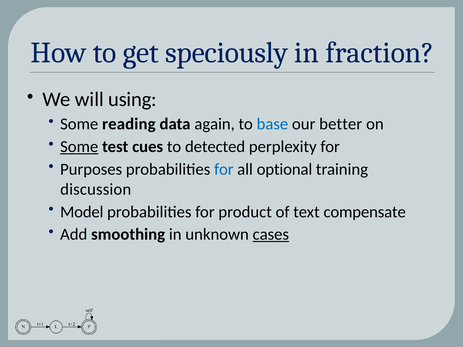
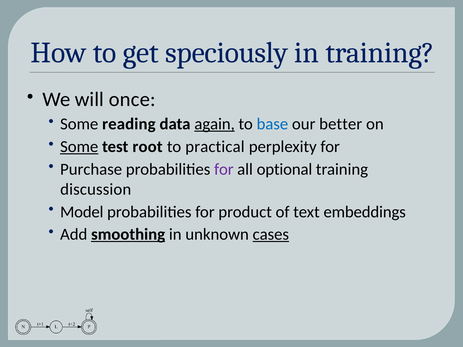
in fraction: fraction -> training
using: using -> once
again underline: none -> present
cues: cues -> root
detected: detected -> practical
Purposes: Purposes -> Purchase
for at (224, 169) colour: blue -> purple
compensate: compensate -> embeddings
smoothing underline: none -> present
